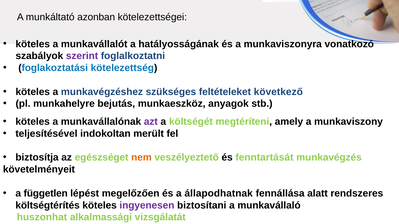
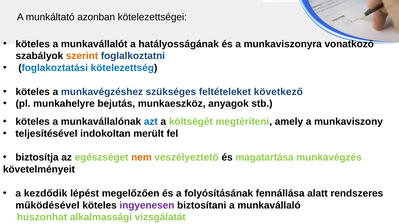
szerint colour: purple -> orange
azt colour: purple -> blue
fenntartását: fenntartását -> magatartása
független: független -> kezdődik
állapodhatnak: állapodhatnak -> folyósításának
költségtérítés: költségtérítés -> működésével
